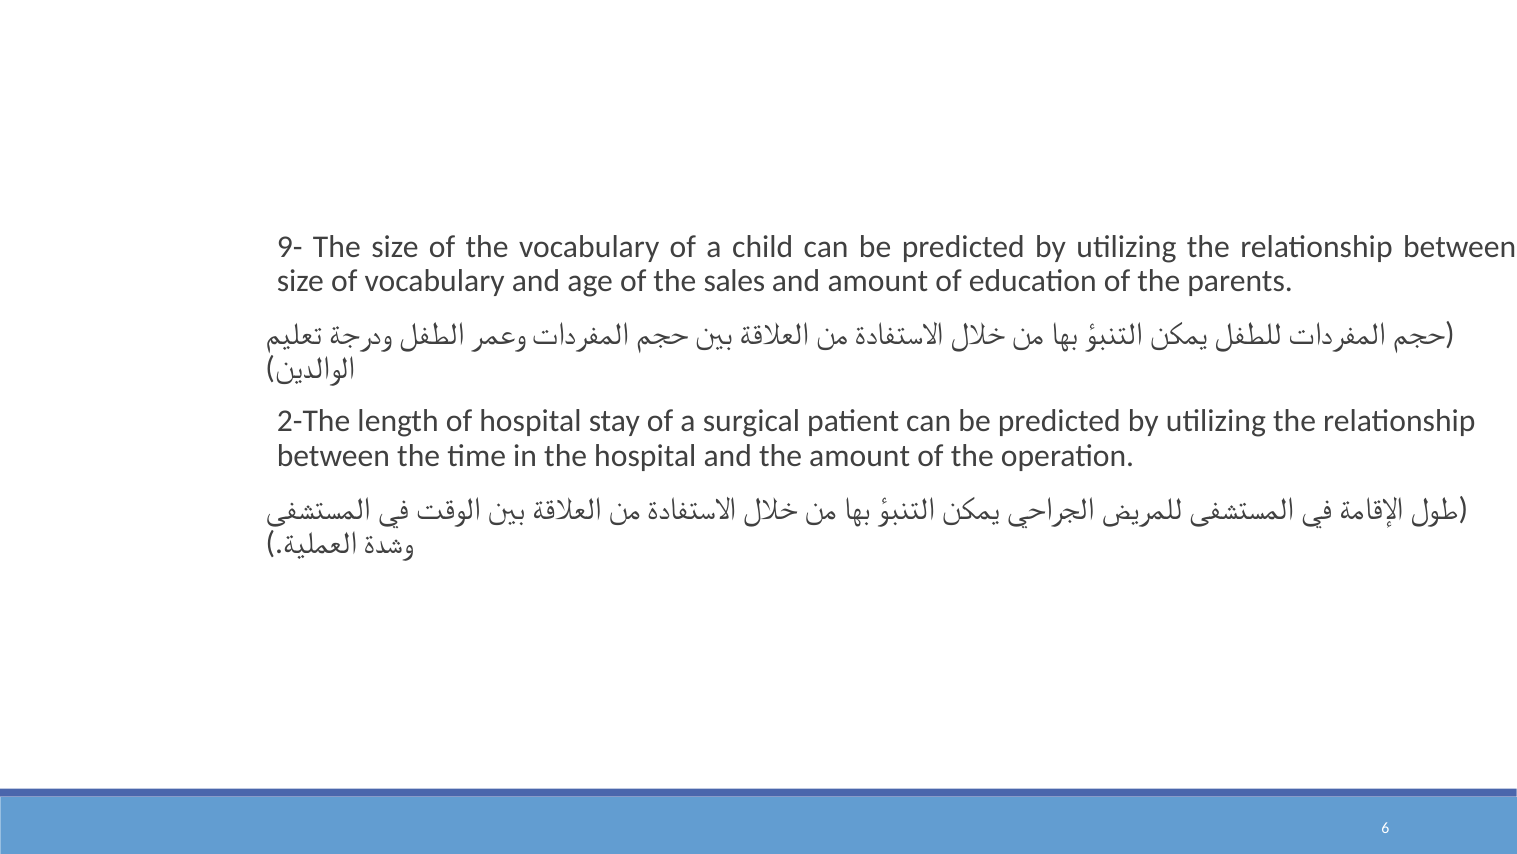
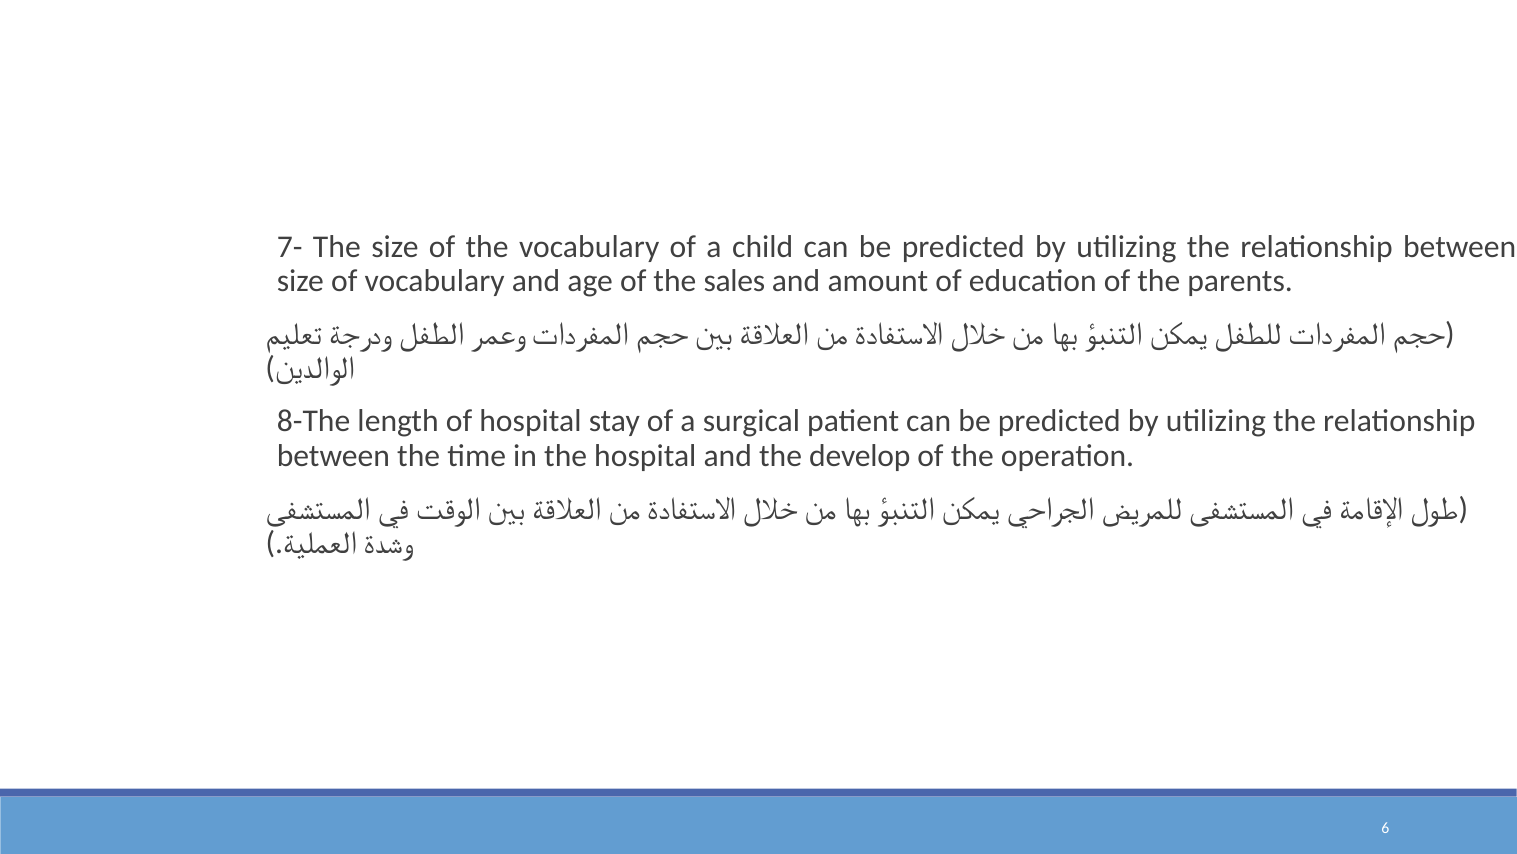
9-: 9- -> 7-
2-The: 2-The -> 8-The
the amount: amount -> develop
